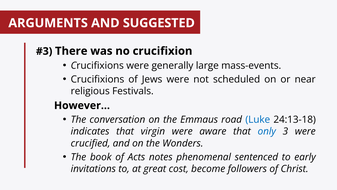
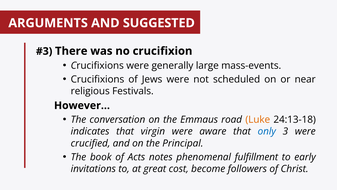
Luke colour: blue -> orange
Wonders: Wonders -> Principal
sentenced: sentenced -> fulfillment
